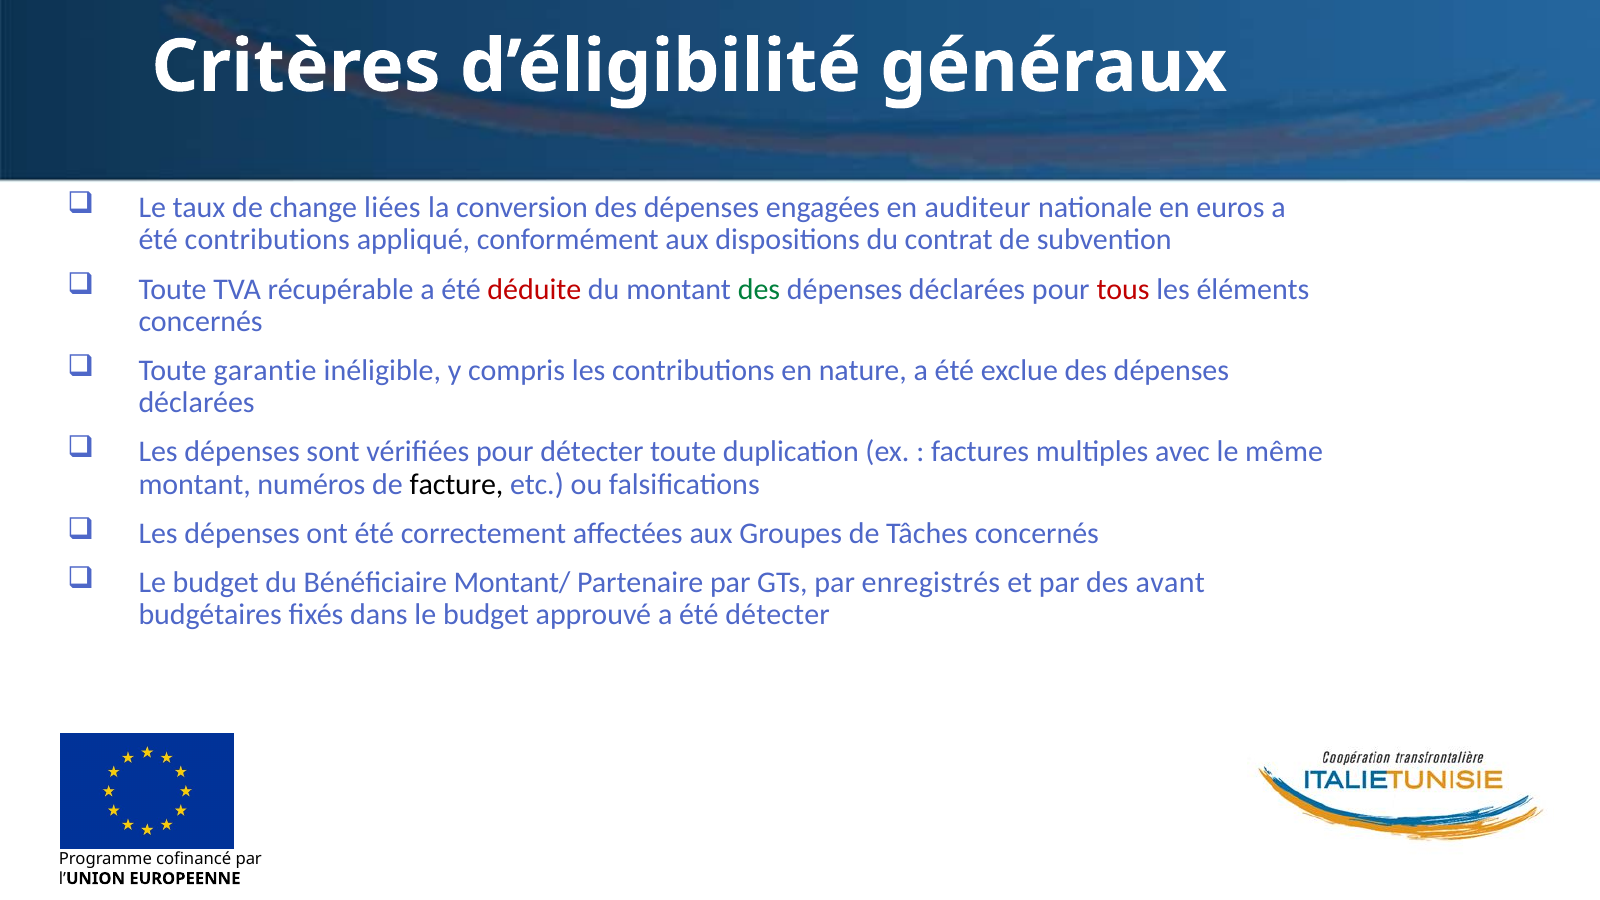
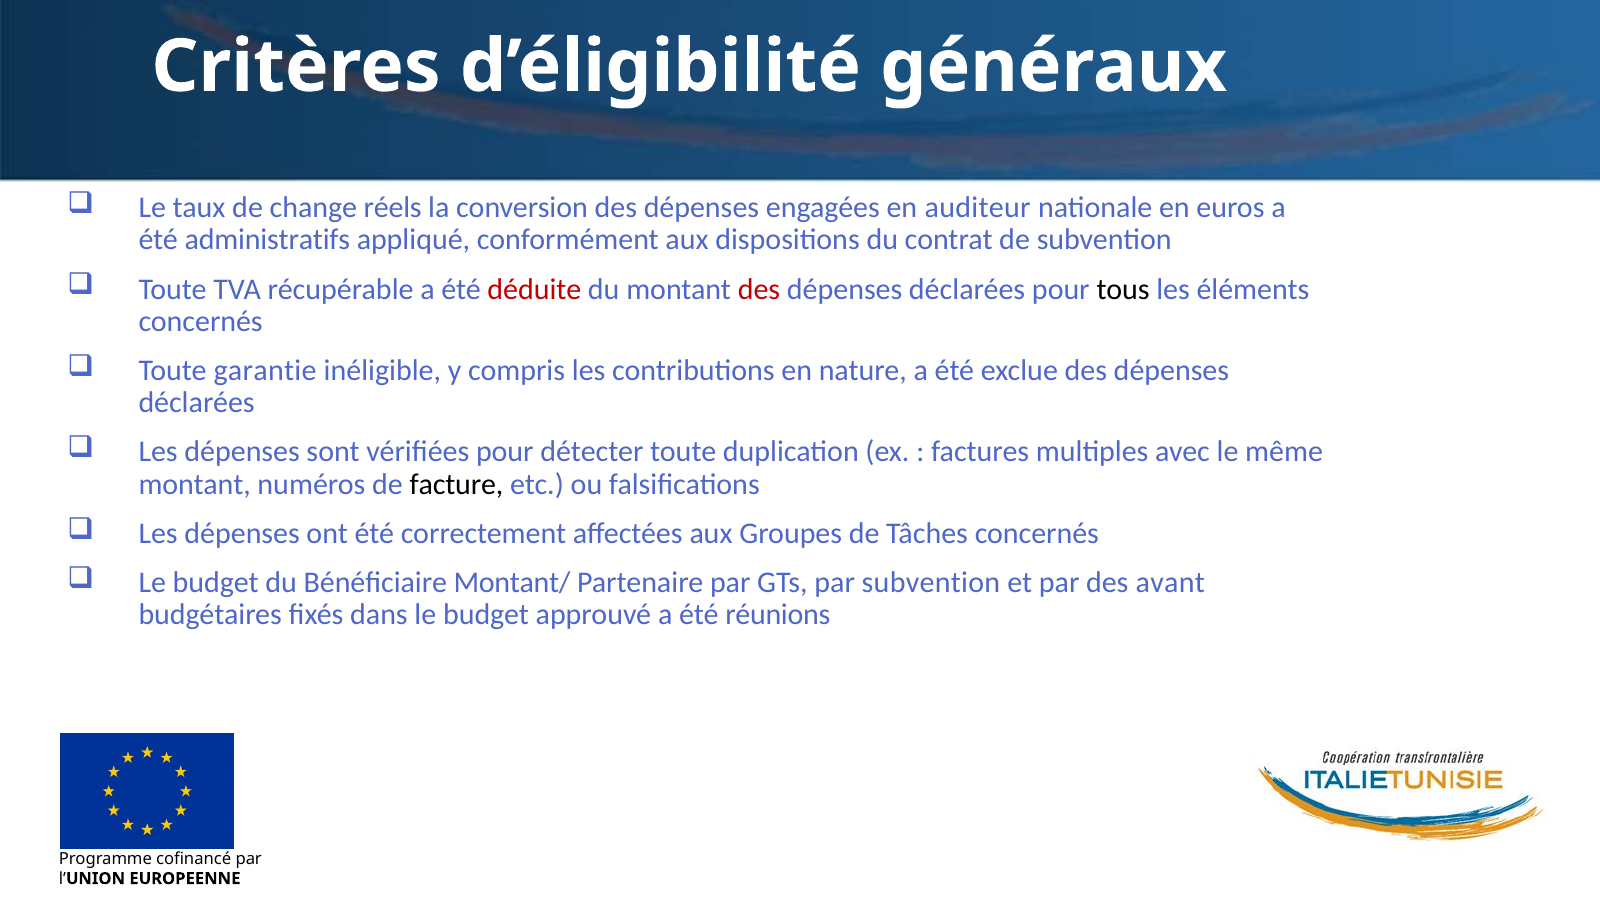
liées: liées -> réels
été contributions: contributions -> administratifs
des at (759, 289) colour: green -> red
tous colour: red -> black
par enregistrés: enregistrés -> subvention
été détecter: détecter -> réunions
